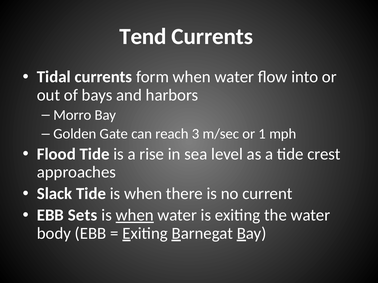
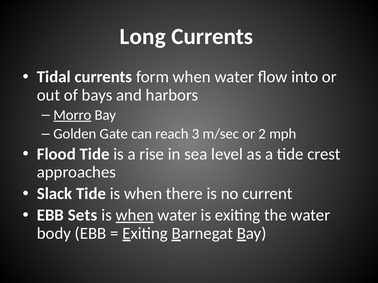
Tend: Tend -> Long
Morro underline: none -> present
1: 1 -> 2
